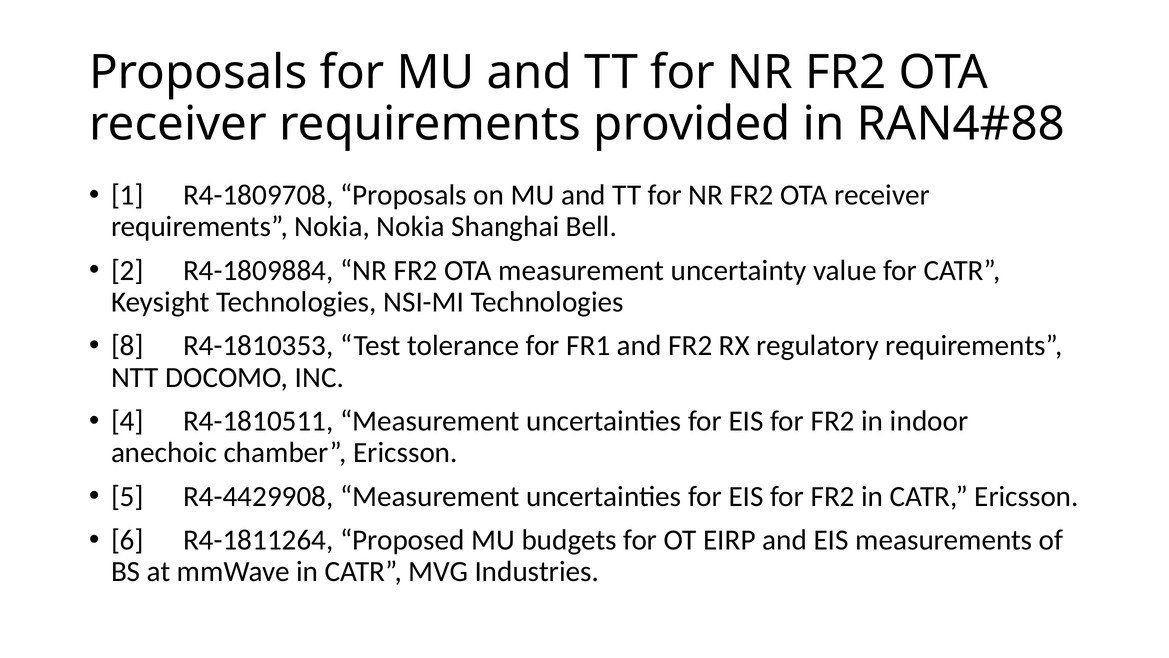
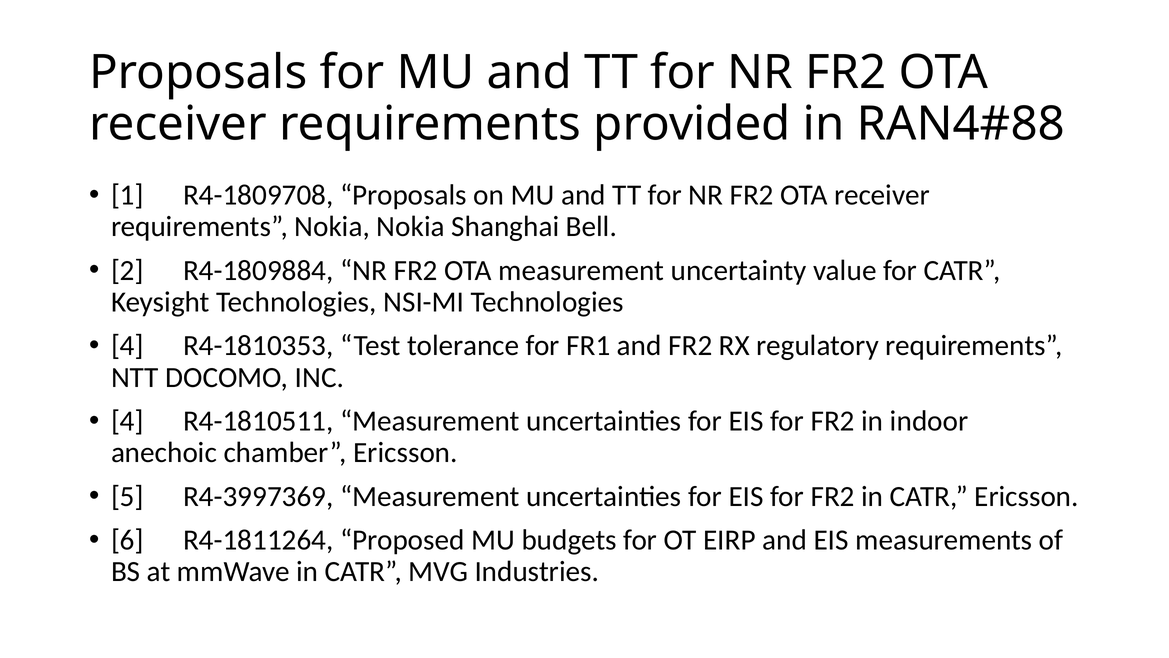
8 at (127, 346): 8 -> 4
R4-4429908: R4-4429908 -> R4-3997369
